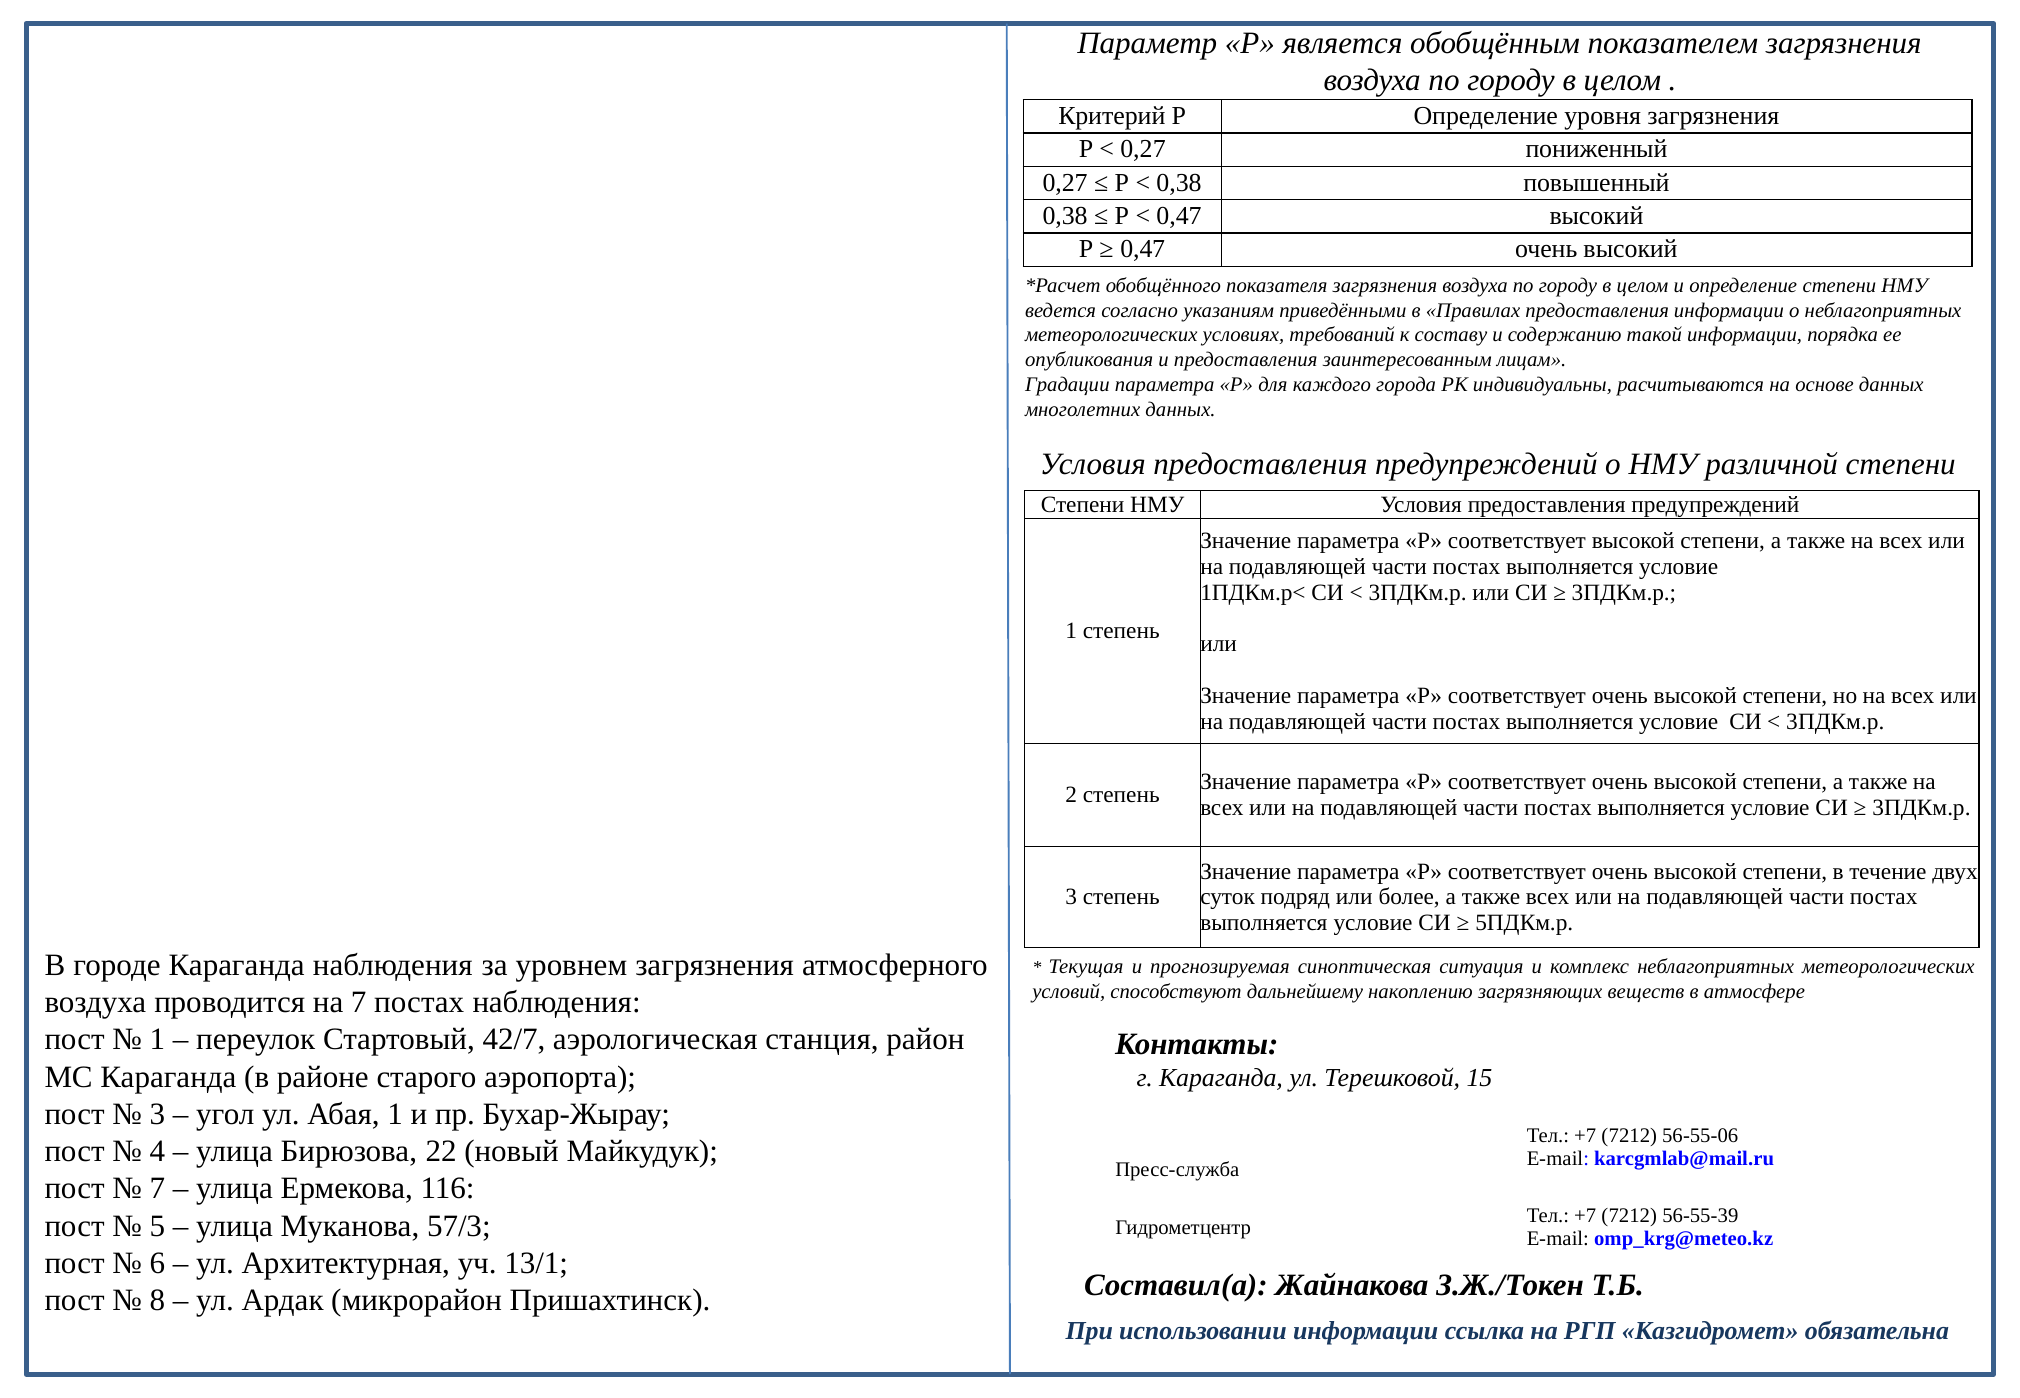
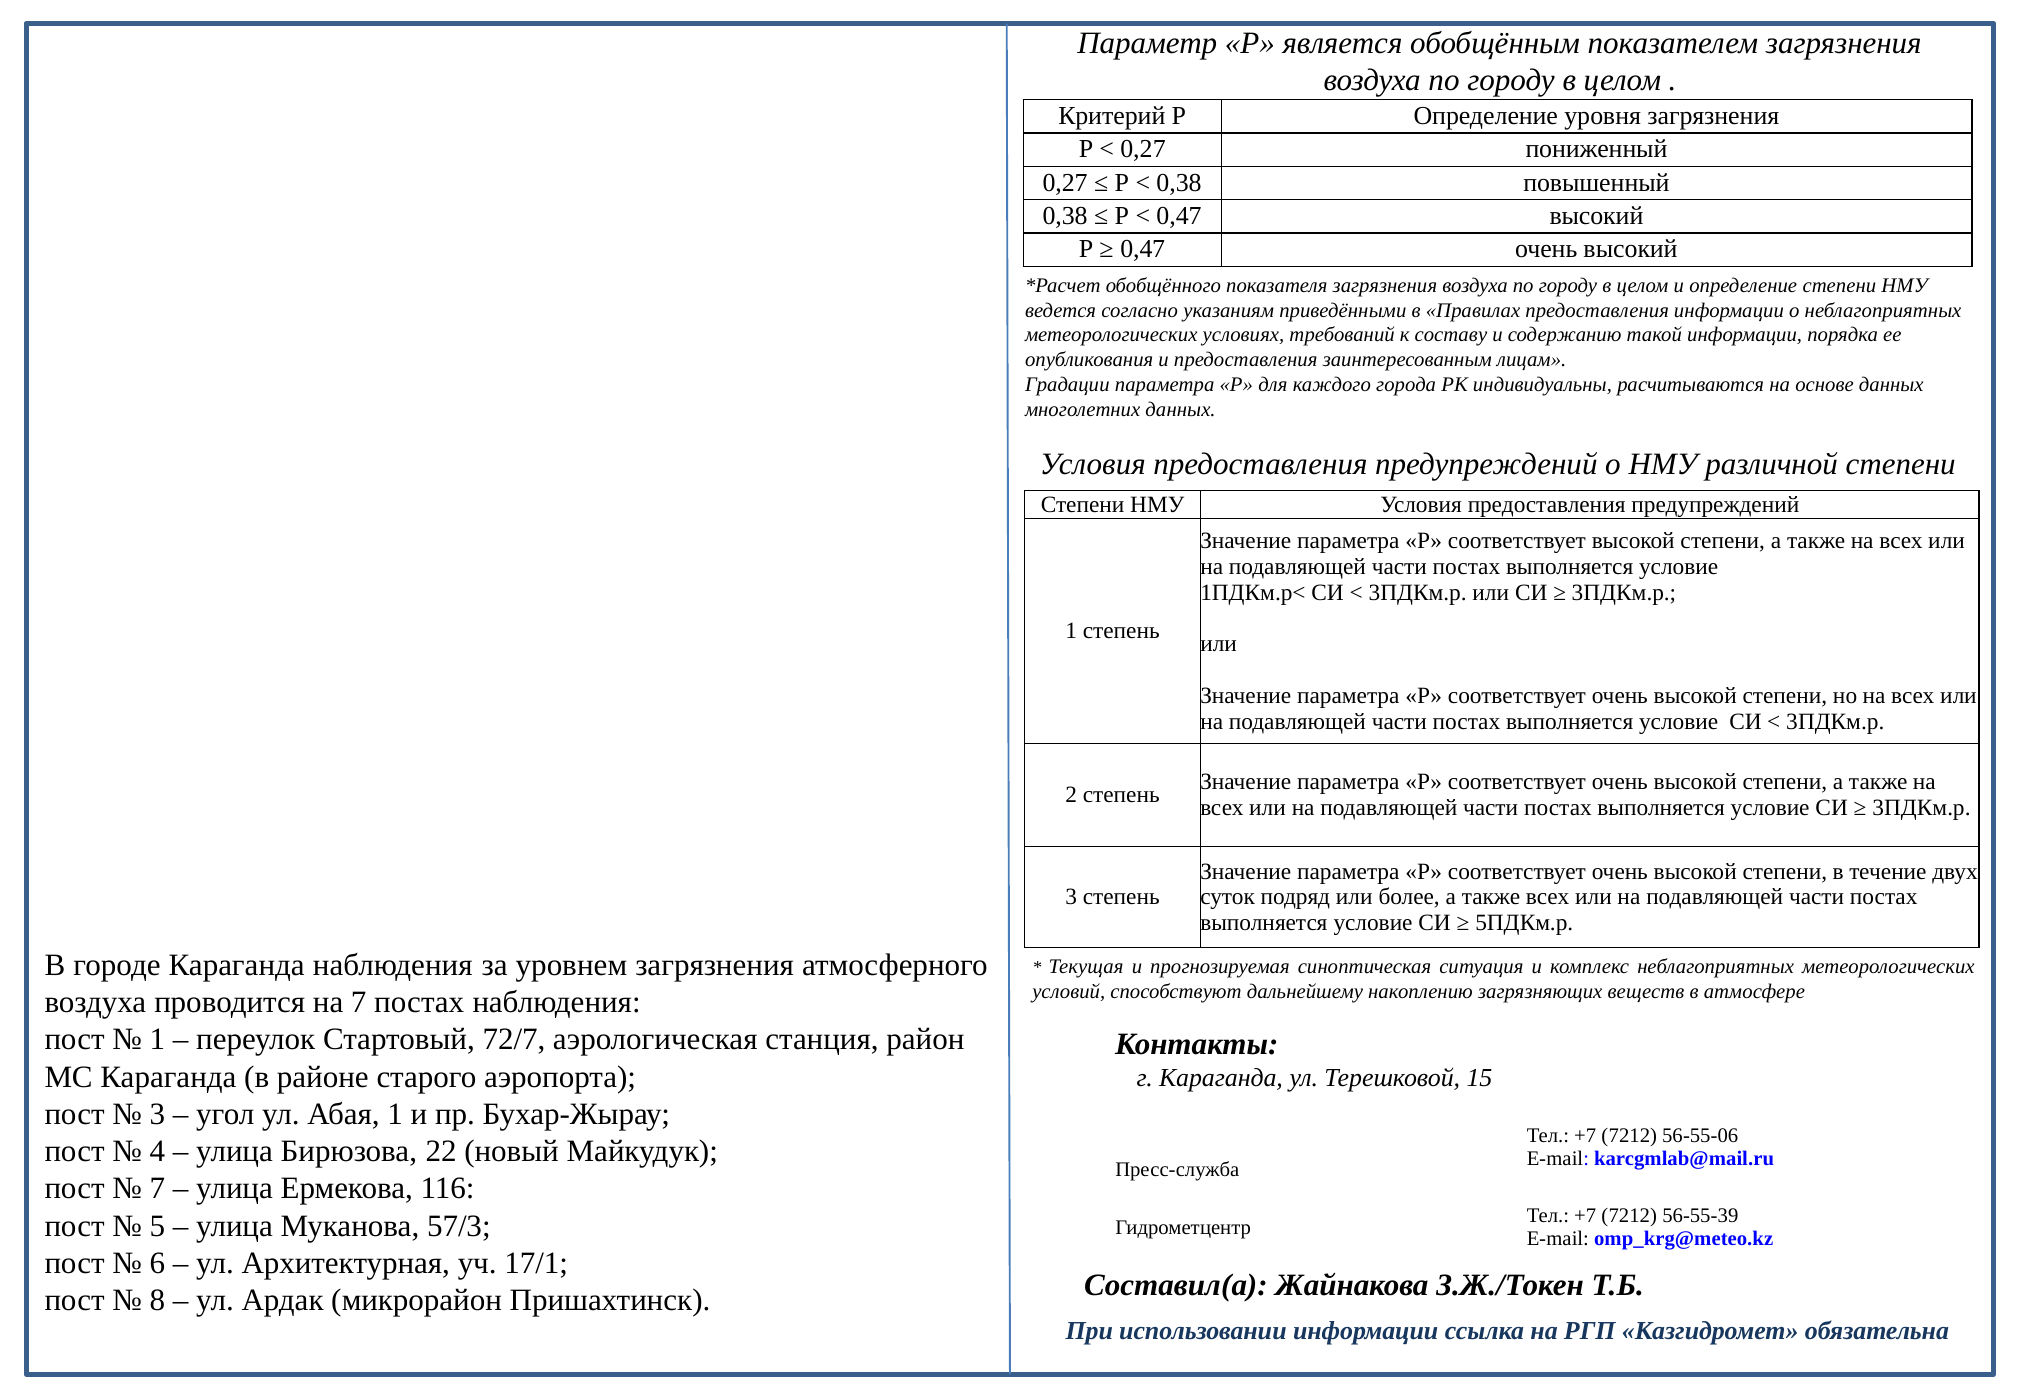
42/7: 42/7 -> 72/7
13/1: 13/1 -> 17/1
